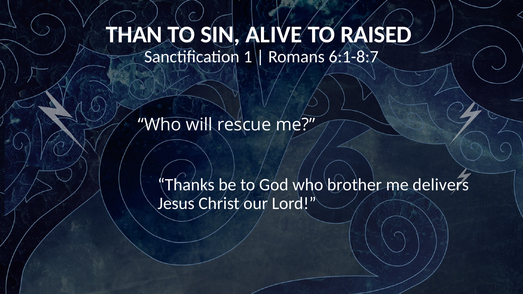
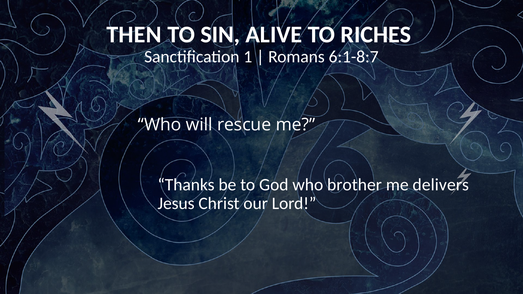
THAN: THAN -> THEN
RAISED: RAISED -> RICHES
